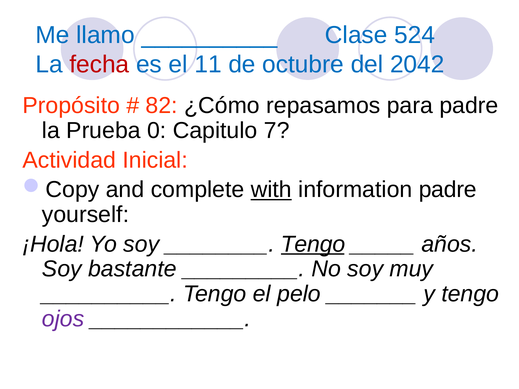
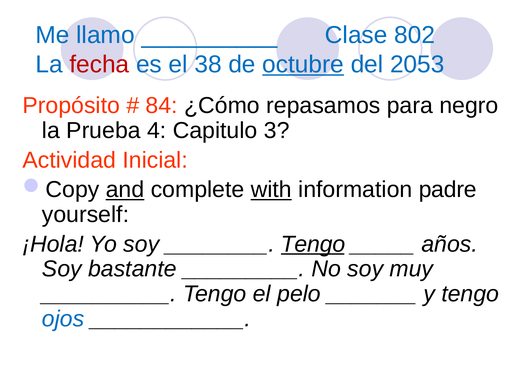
524: 524 -> 802
11: 11 -> 38
octubre underline: none -> present
2042: 2042 -> 2053
82: 82 -> 84
para padre: padre -> negro
0: 0 -> 4
7: 7 -> 3
and underline: none -> present
ojos colour: purple -> blue
